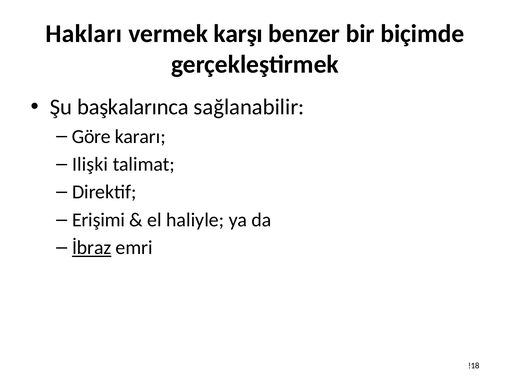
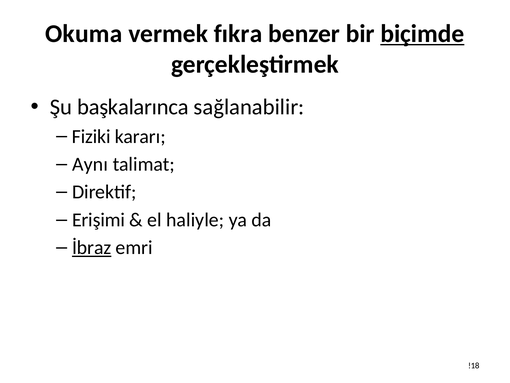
Hakları: Hakları -> Okuma
karşı: karşı -> fıkra
biçimde underline: none -> present
Göre: Göre -> Fiziki
Ilişki: Ilişki -> Aynı
